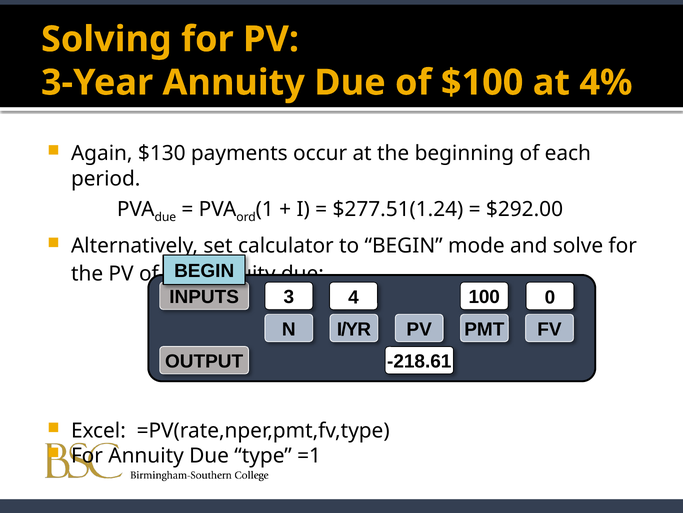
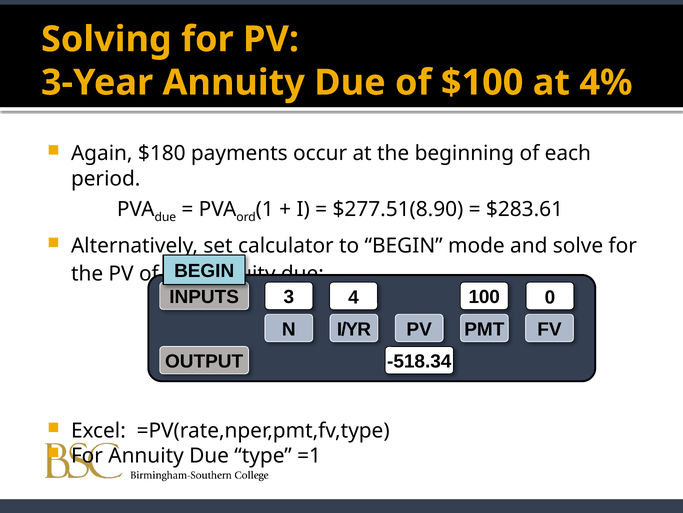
$130: $130 -> $180
$277.51(1.24: $277.51(1.24 -> $277.51(8.90
$292.00: $292.00 -> $283.61
-218.61: -218.61 -> -518.34
